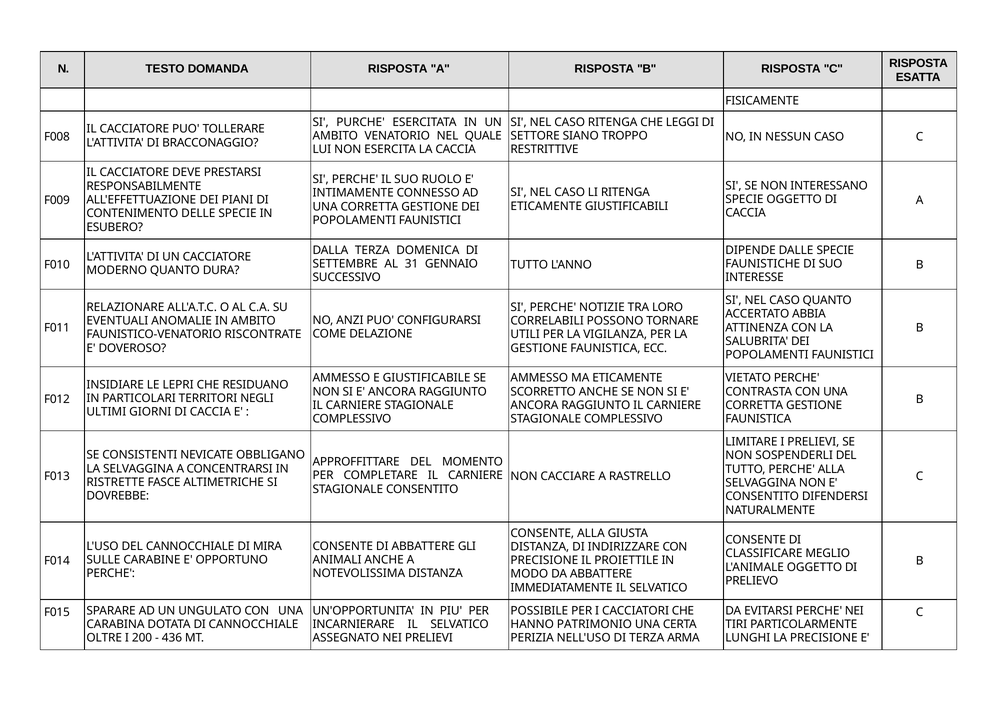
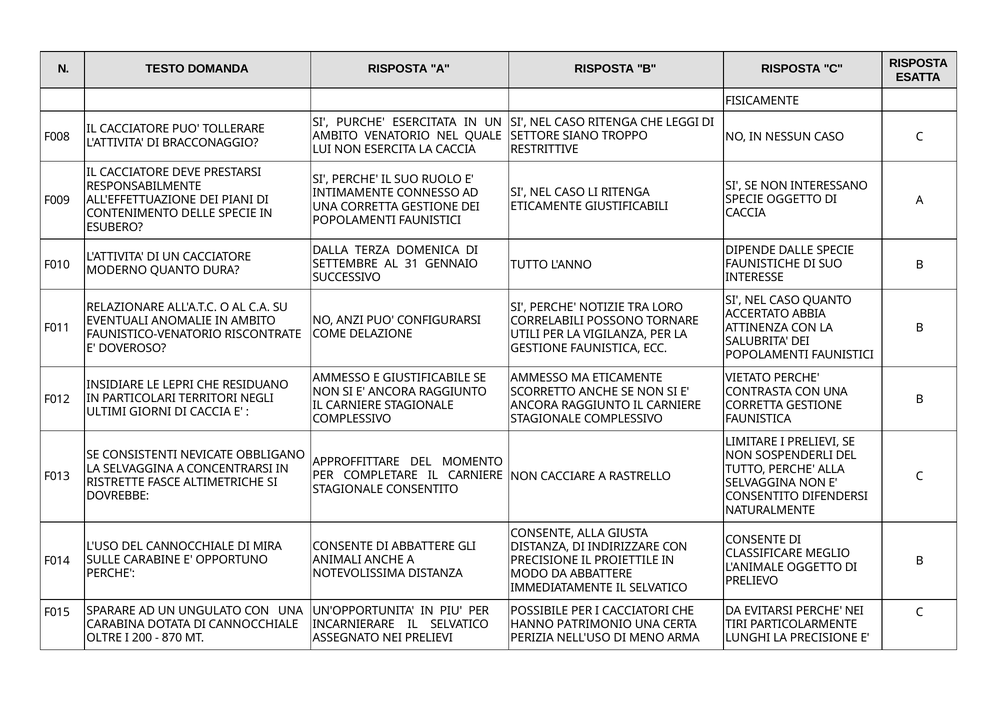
436: 436 -> 870
DI TERZA: TERZA -> MENO
